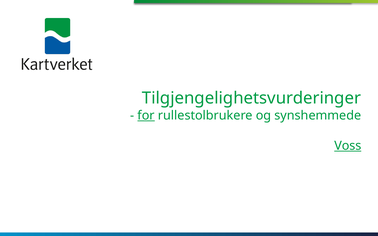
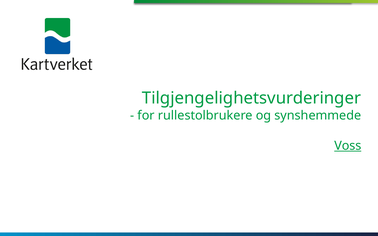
for underline: present -> none
